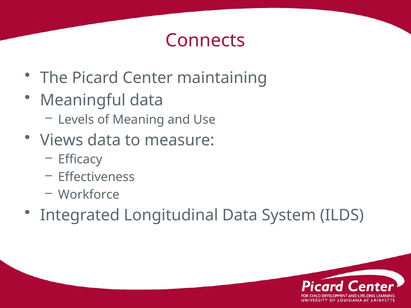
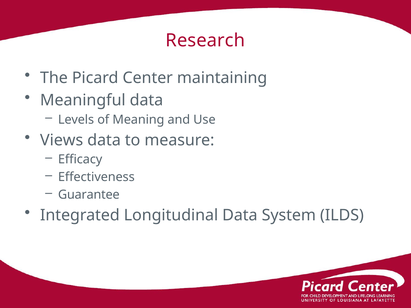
Connects: Connects -> Research
Workforce: Workforce -> Guarantee
